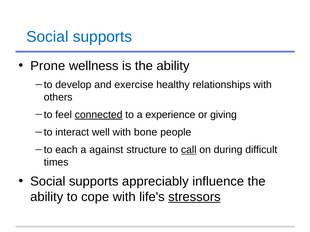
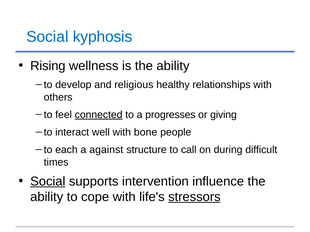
supports at (102, 37): supports -> kyphosis
Prone: Prone -> Rising
exercise: exercise -> religious
experience: experience -> progresses
call underline: present -> none
Social at (48, 182) underline: none -> present
appreciably: appreciably -> intervention
